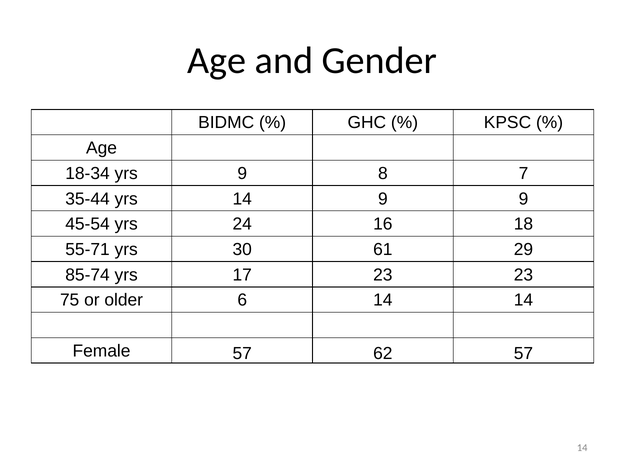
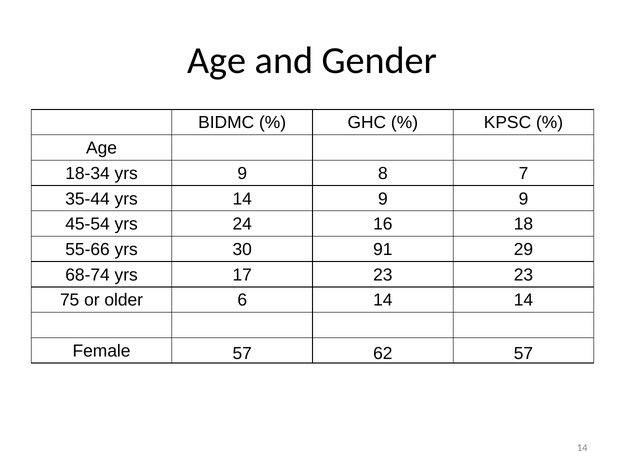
55-71: 55-71 -> 55-66
61: 61 -> 91
85-74: 85-74 -> 68-74
